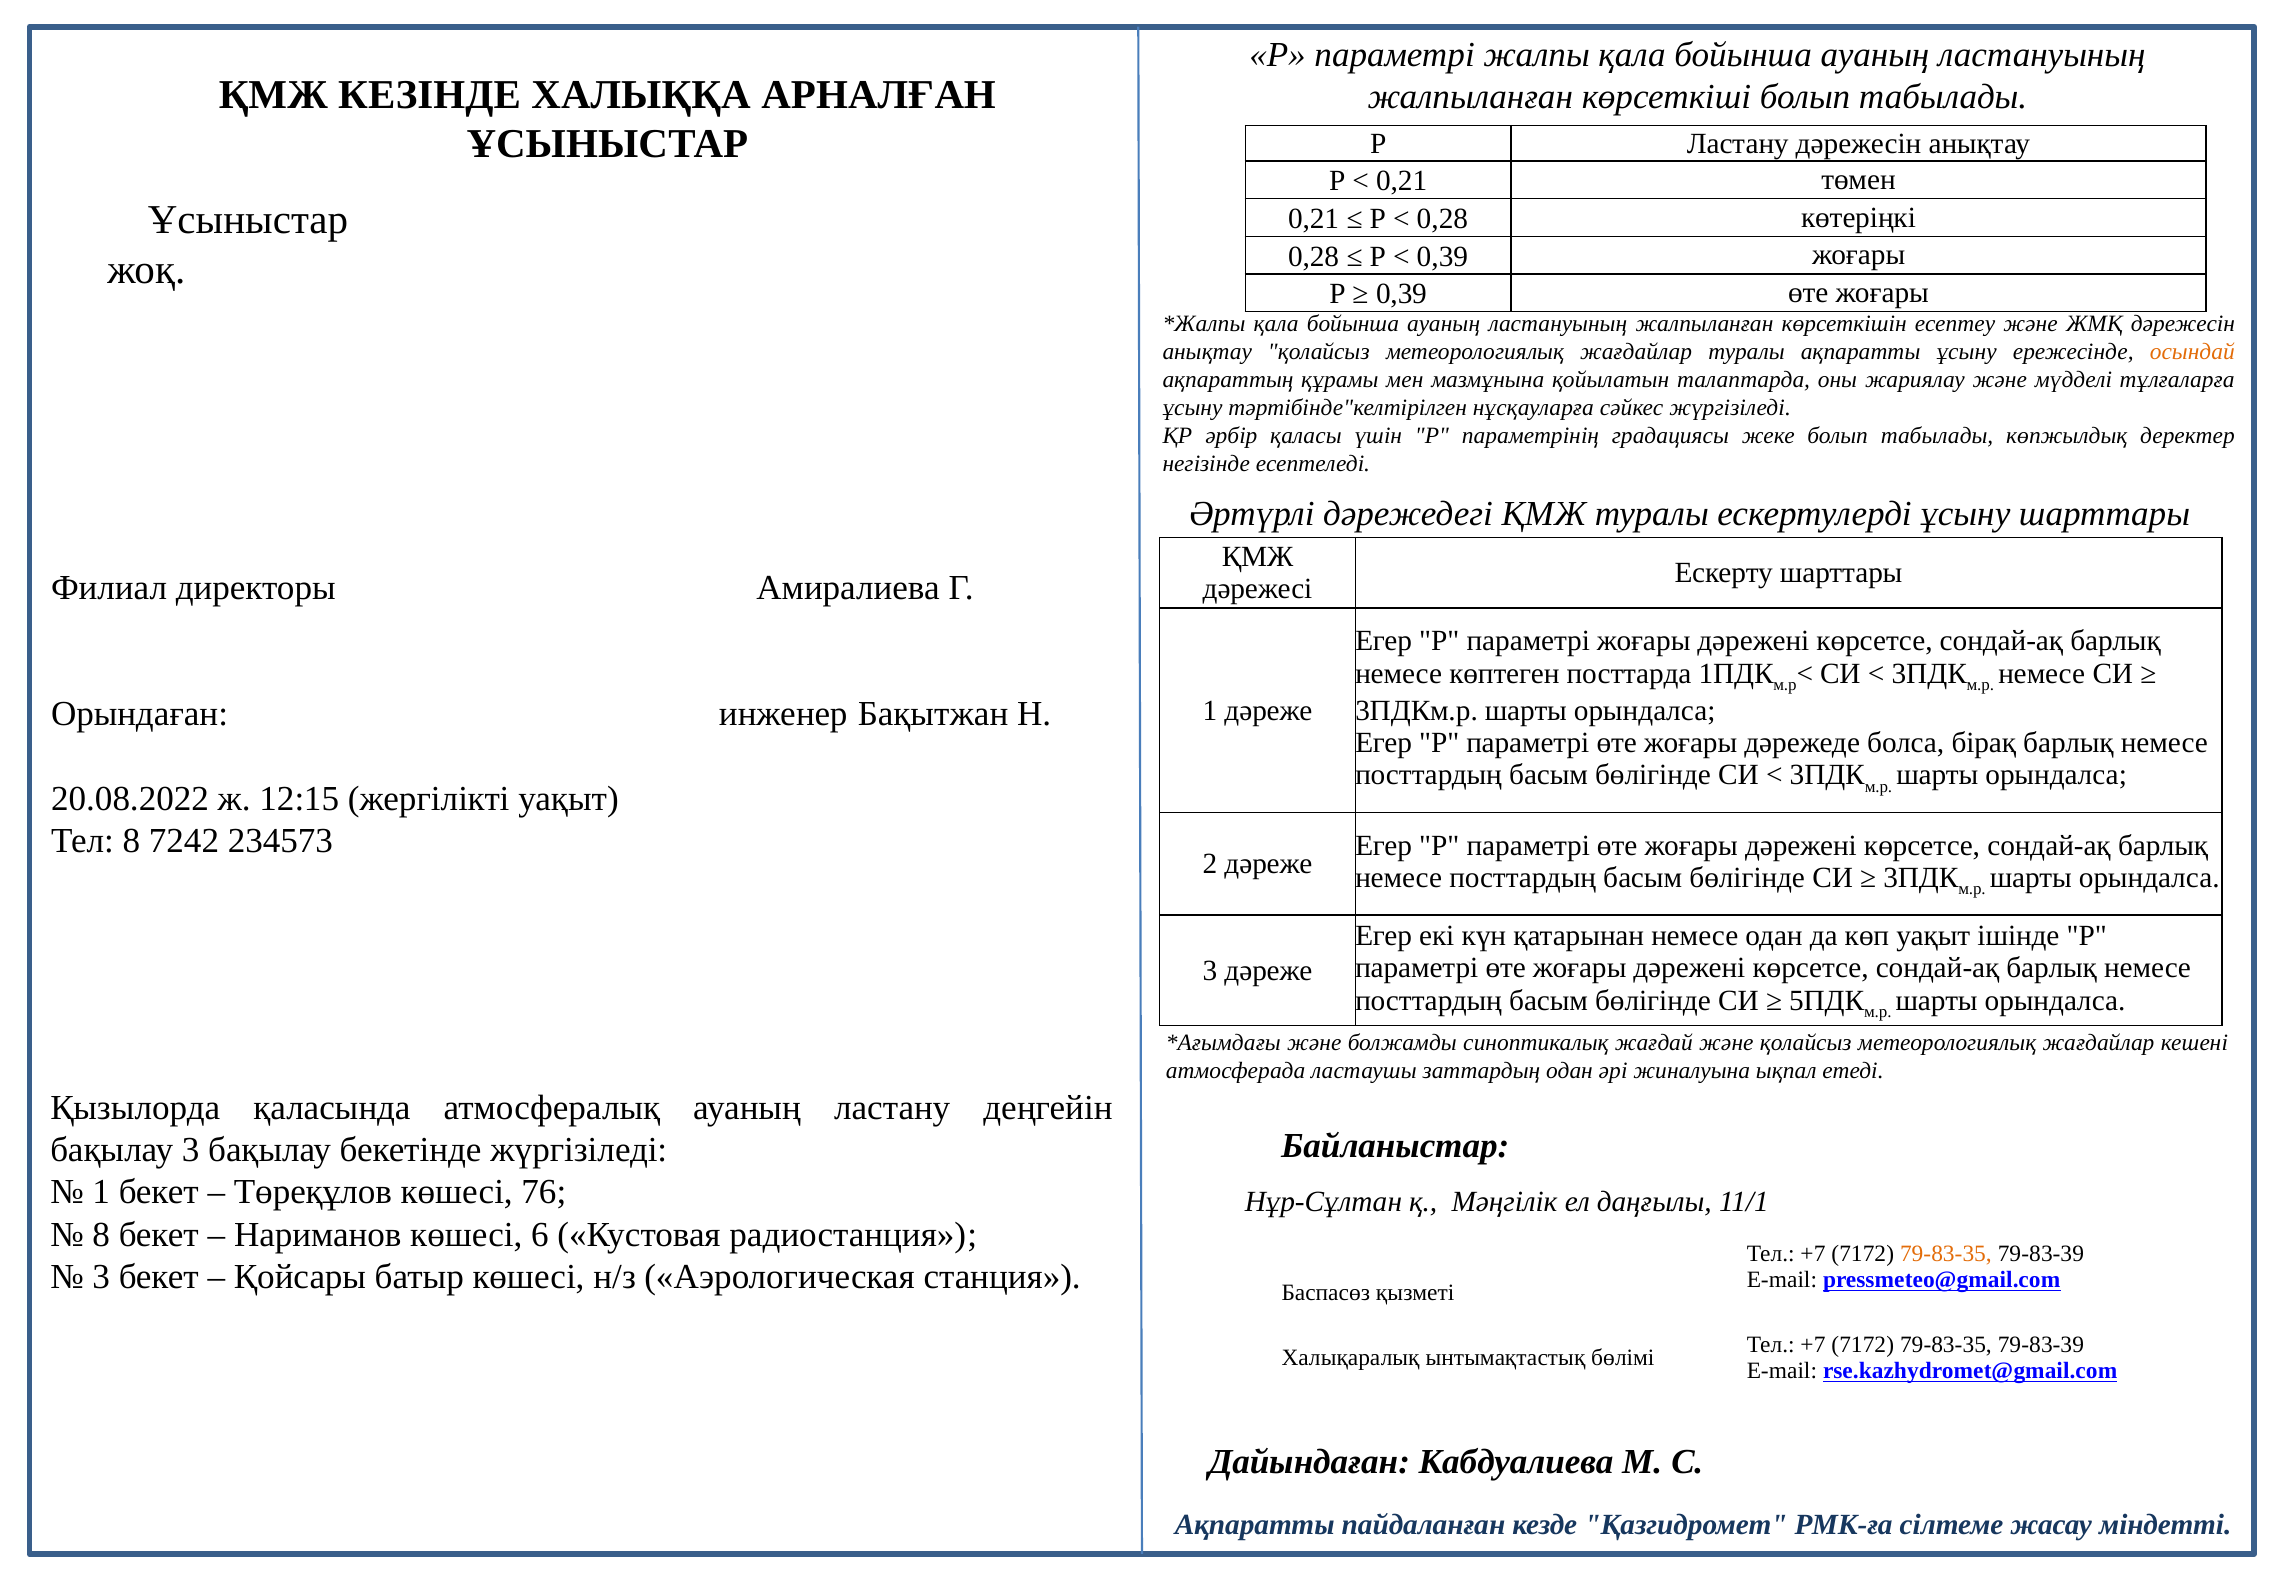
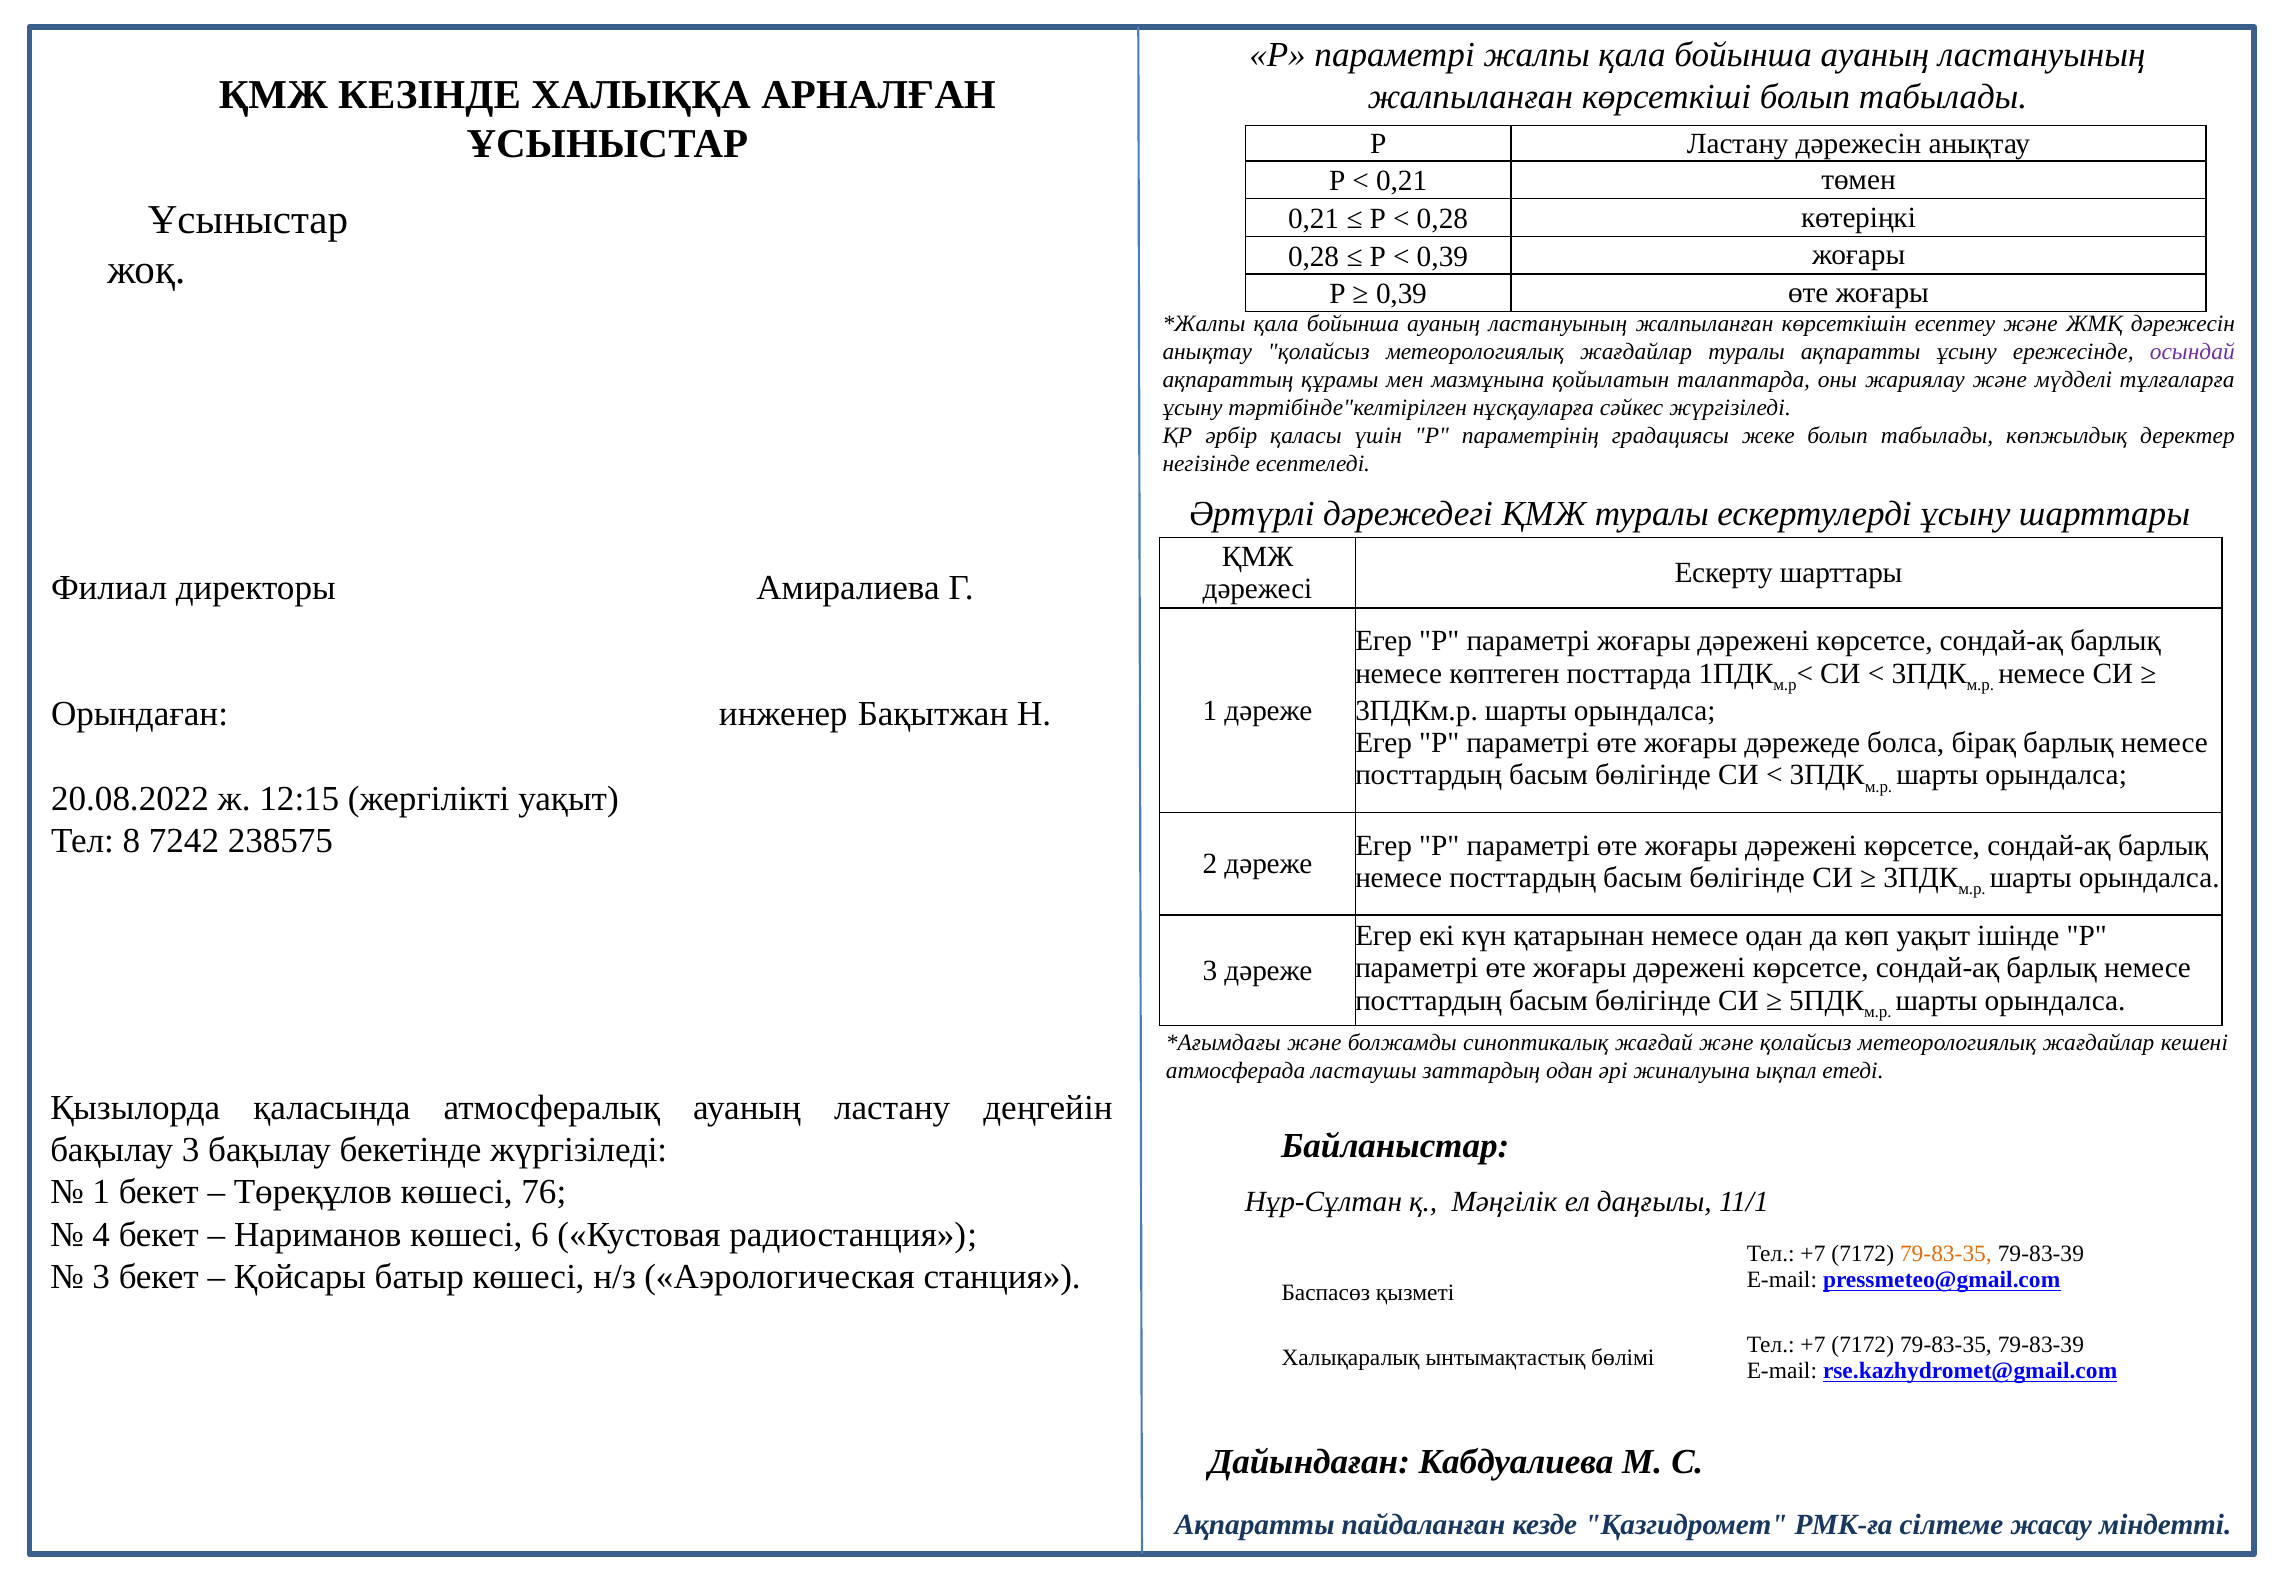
осындай colour: orange -> purple
234573: 234573 -> 238575
8 at (101, 1235): 8 -> 4
